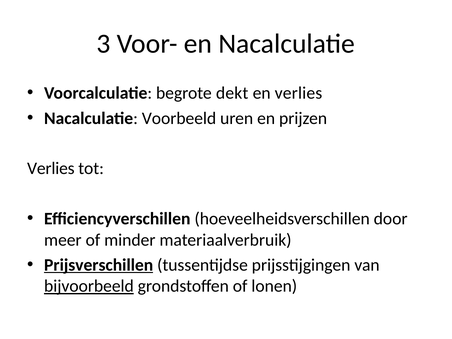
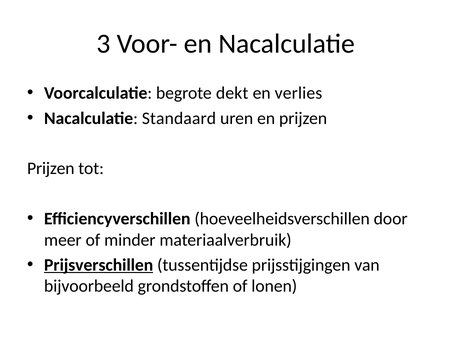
Voorbeeld: Voorbeeld -> Standaard
Verlies at (51, 169): Verlies -> Prijzen
bijvoorbeeld underline: present -> none
